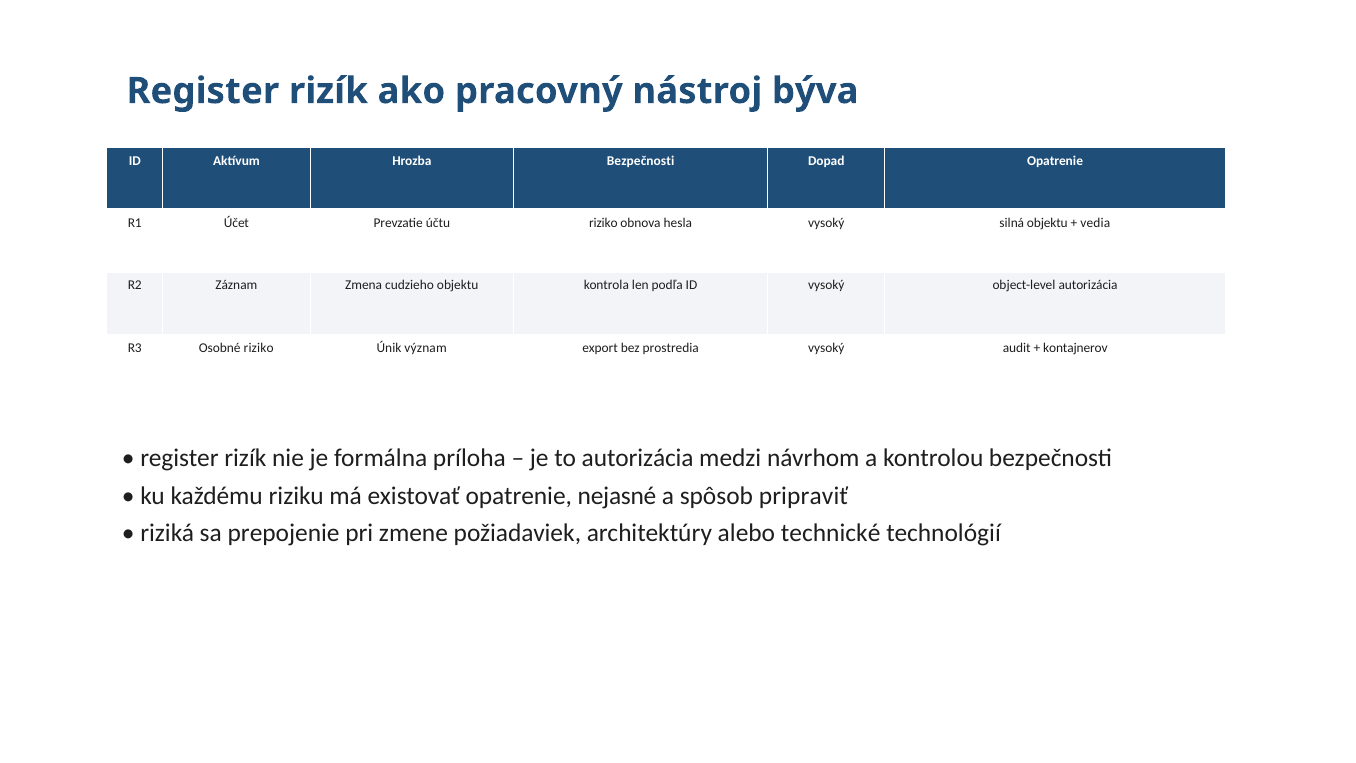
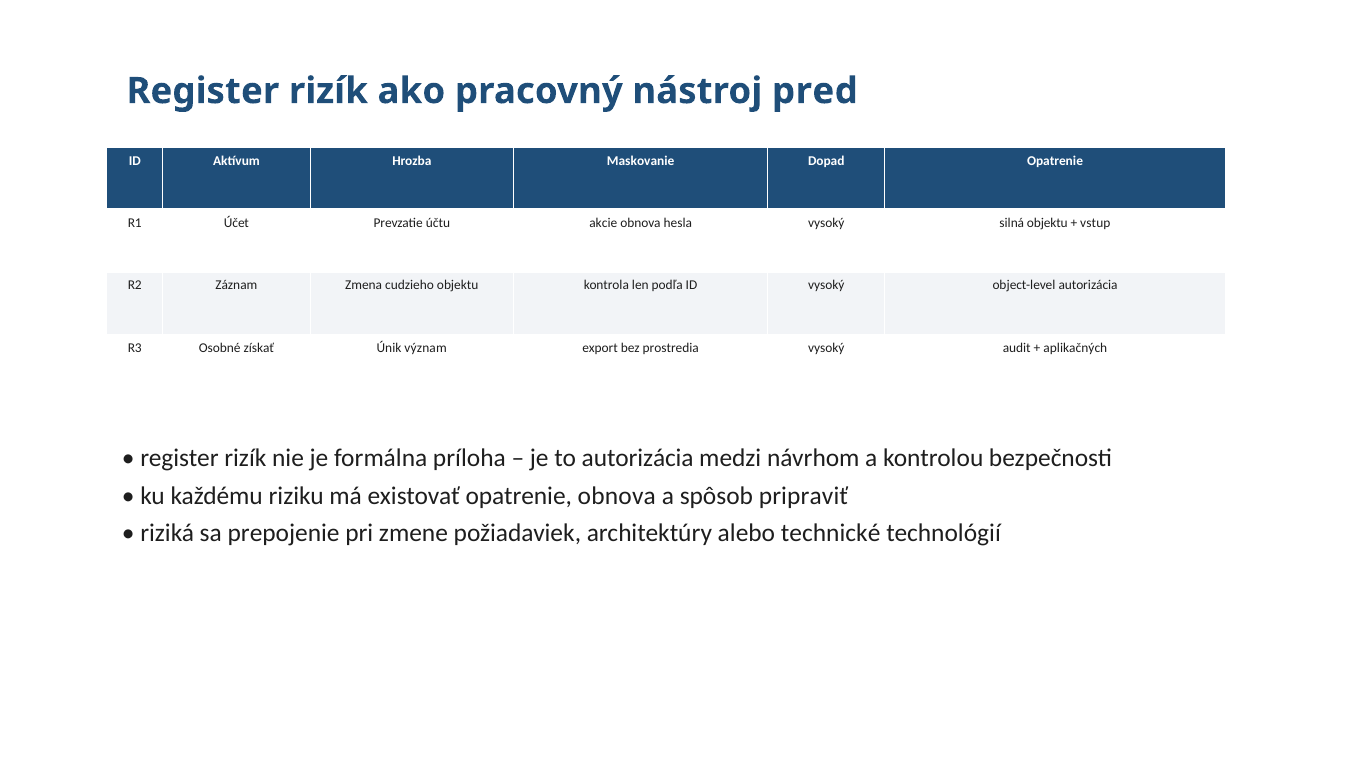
býva: býva -> pred
Hrozba Bezpečnosti: Bezpečnosti -> Maskovanie
účtu riziko: riziko -> akcie
vedia: vedia -> vstup
Osobné riziko: riziko -> získať
kontajnerov: kontajnerov -> aplikačných
opatrenie nejasné: nejasné -> obnova
